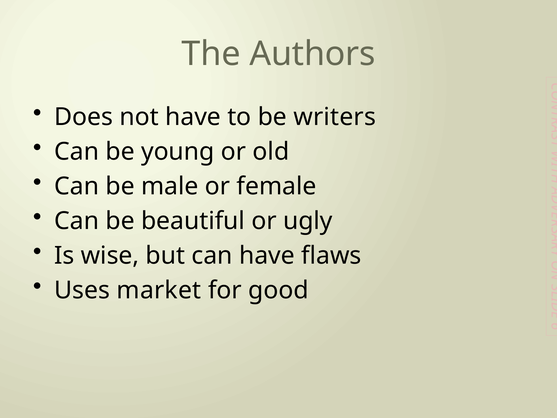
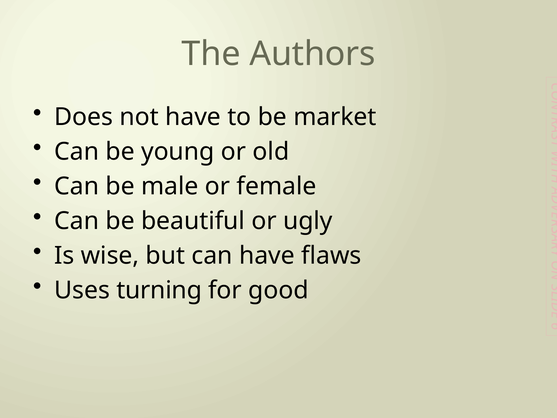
writers: writers -> market
market: market -> turning
